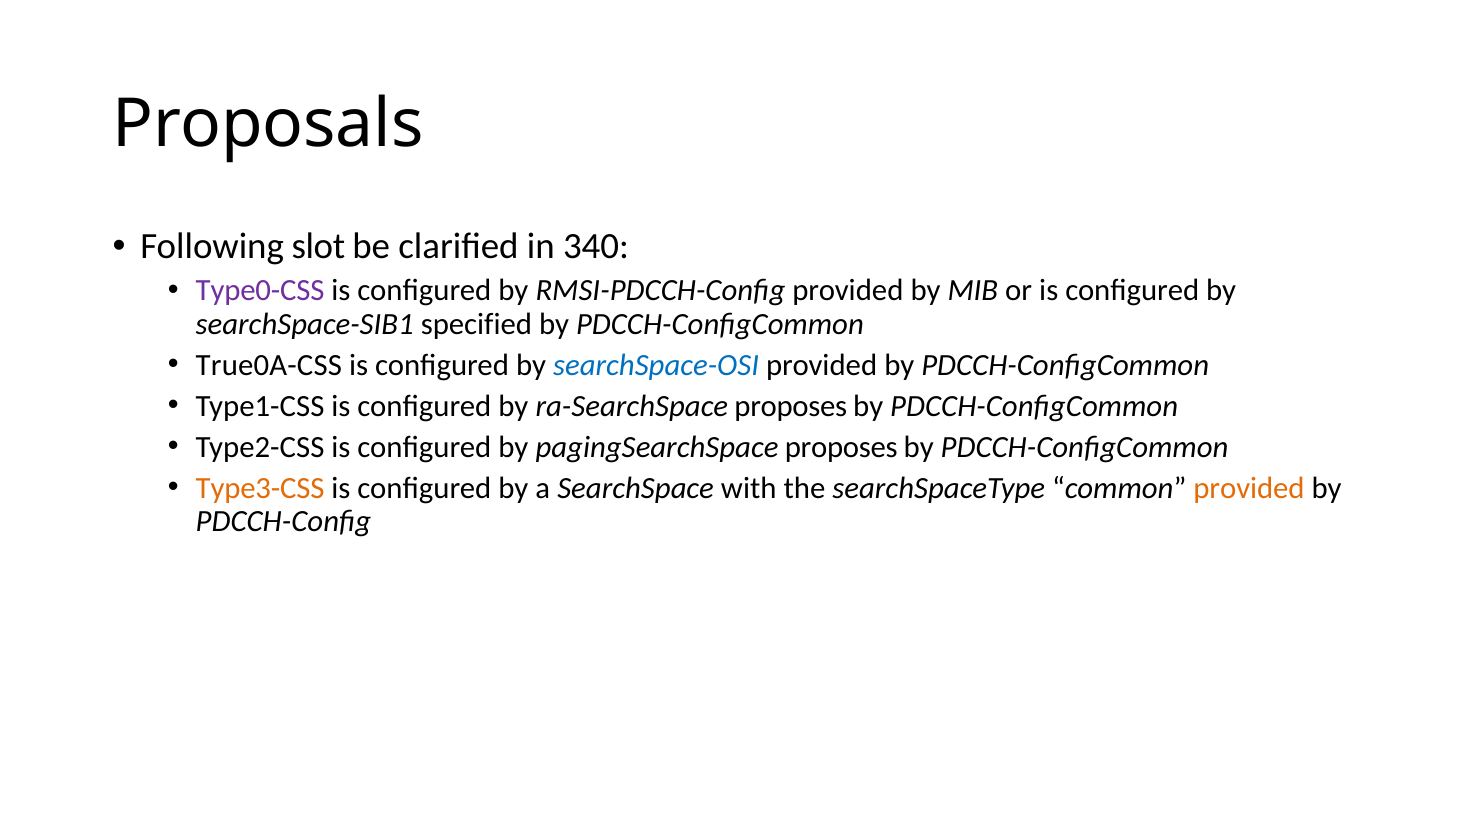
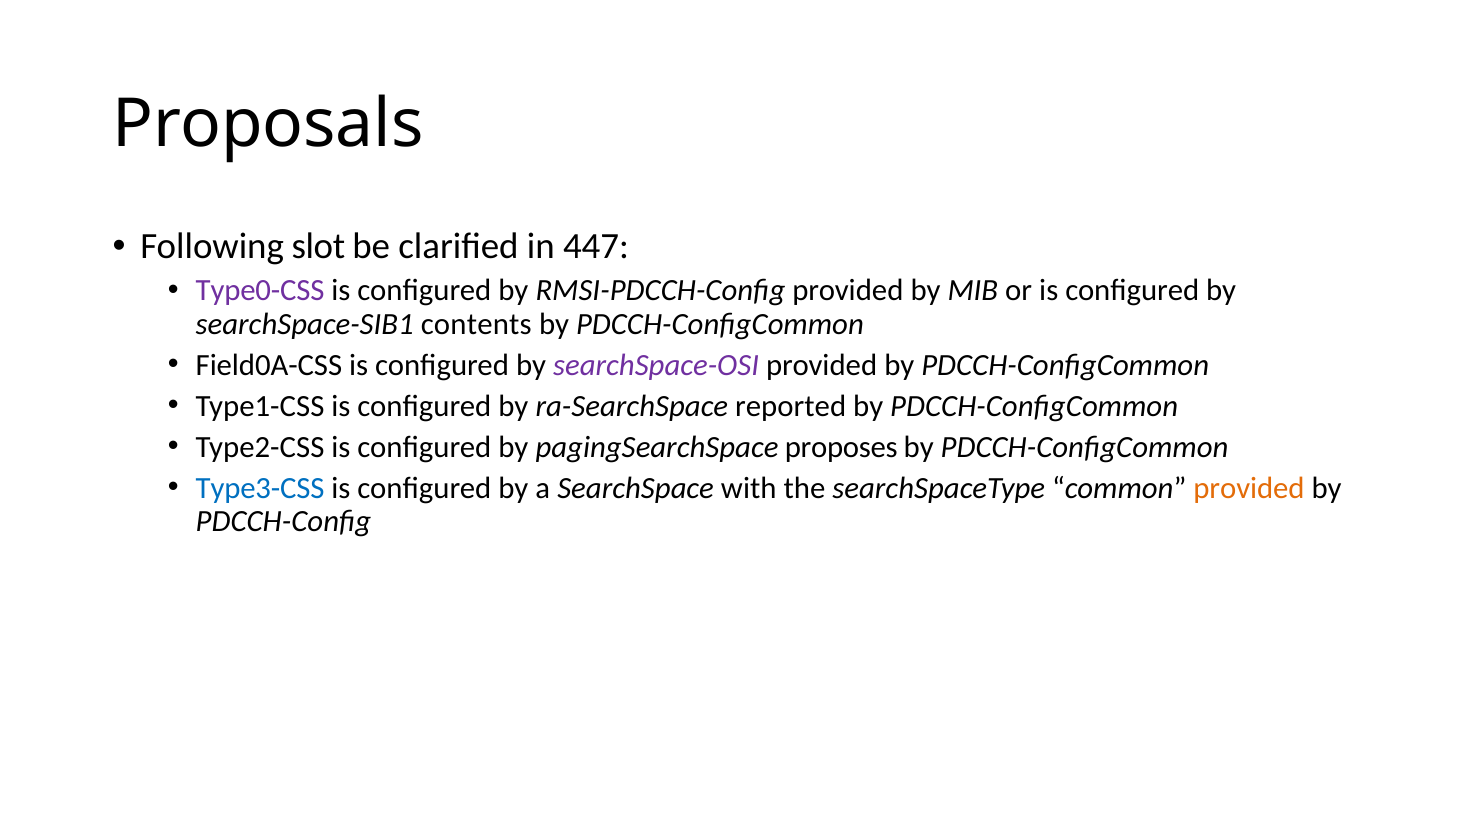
340: 340 -> 447
specified: specified -> contents
True0A-CSS: True0A-CSS -> Field0A-CSS
searchSpace-OSI colour: blue -> purple
ra-SearchSpace proposes: proposes -> reported
Type3-CSS colour: orange -> blue
